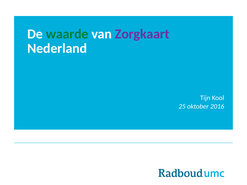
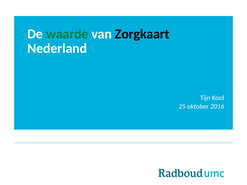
Zorgkaart colour: purple -> black
